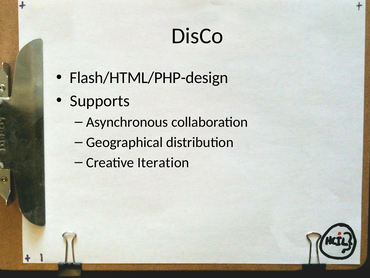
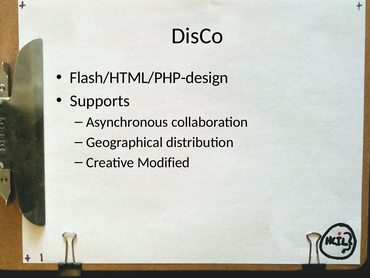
Iteration: Iteration -> Modified
